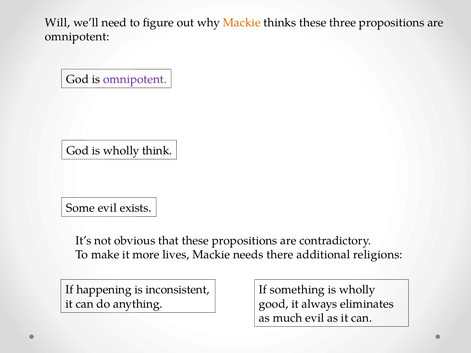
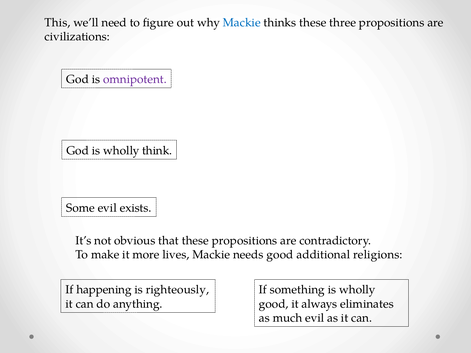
Will: Will -> This
Mackie at (242, 23) colour: orange -> blue
omnipotent at (77, 37): omnipotent -> civilizations
needs there: there -> good
inconsistent: inconsistent -> righteously
